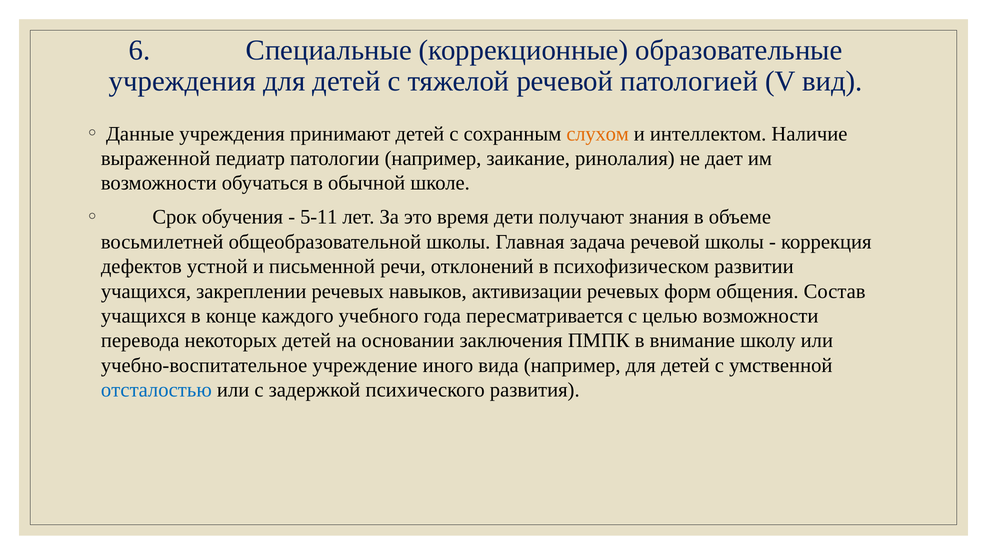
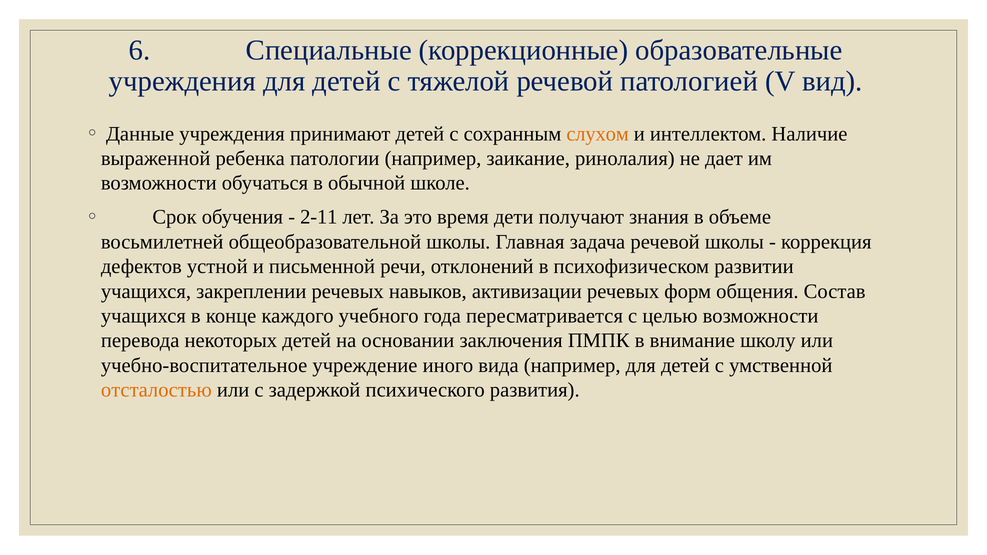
педиатр: педиатр -> ребенка
5-11: 5-11 -> 2-11
отсталостью colour: blue -> orange
